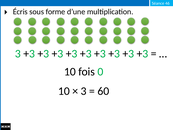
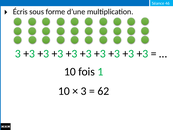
0: 0 -> 1
60: 60 -> 62
